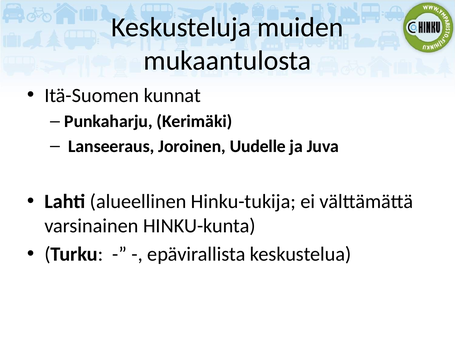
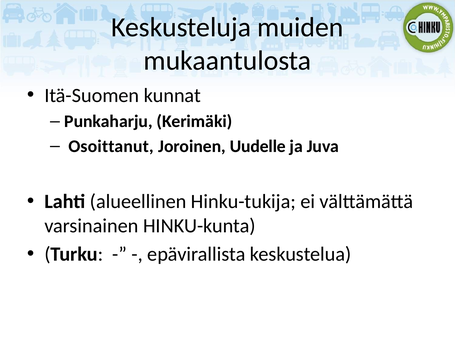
Lanseeraus: Lanseeraus -> Osoittanut
